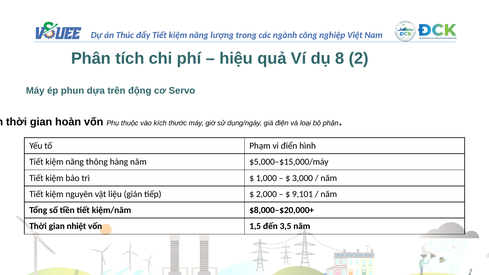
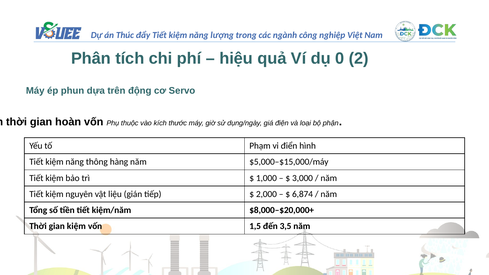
8: 8 -> 0
9,101: 9,101 -> 6,874
gian nhiệt: nhiệt -> kiệm
